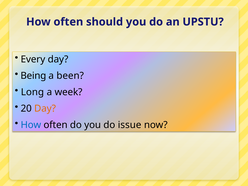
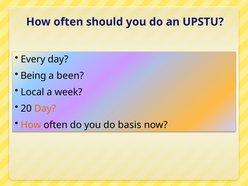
Long: Long -> Local
How at (31, 125) colour: blue -> orange
issue: issue -> basis
